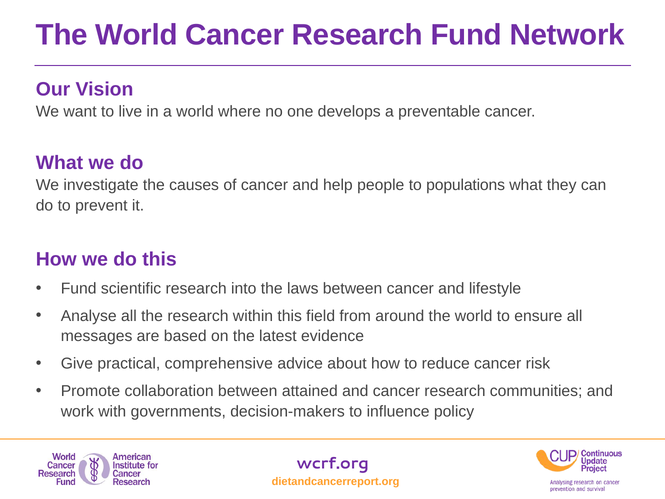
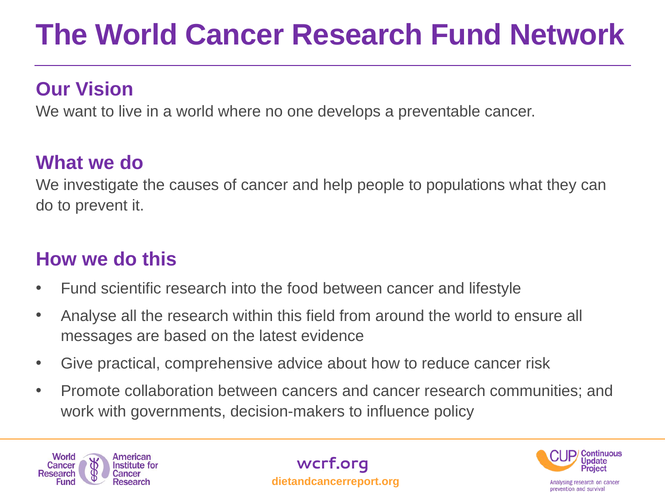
laws: laws -> food
attained: attained -> cancers
